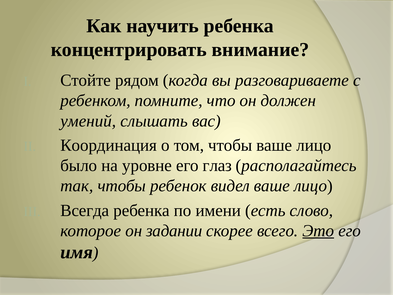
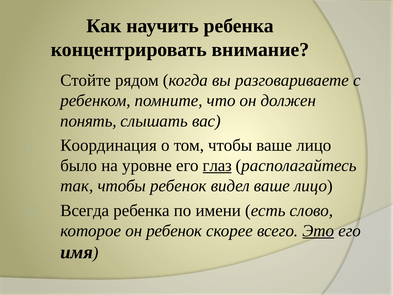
умений: умений -> понять
глаз underline: none -> present
он задании: задании -> ребенок
